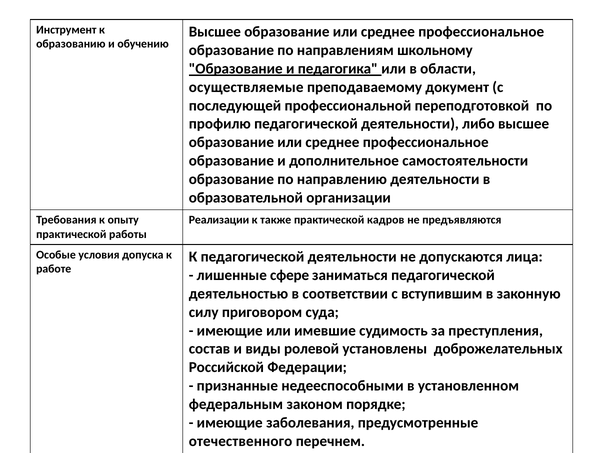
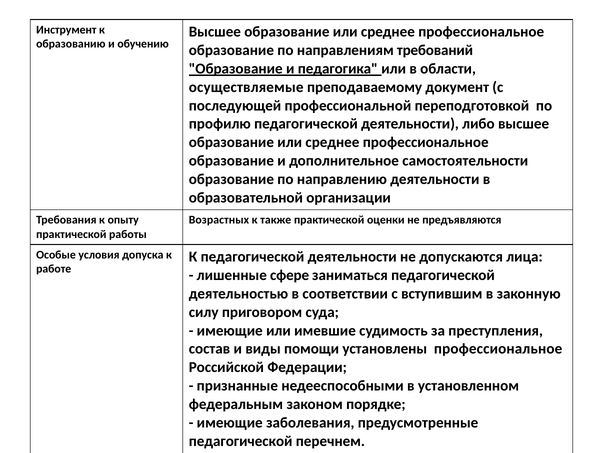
школьному: школьному -> требований
Реализации: Реализации -> Возрастных
кадров: кадров -> оценки
ролевой: ролевой -> помощи
установлены доброжелательных: доброжелательных -> профессиональное
отечественного at (241, 440): отечественного -> педагогической
